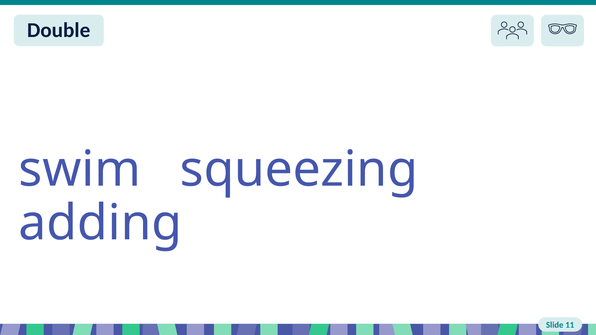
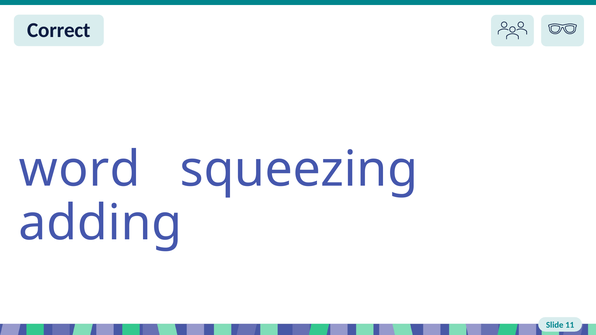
Double: Double -> Correct
swim: swim -> word
